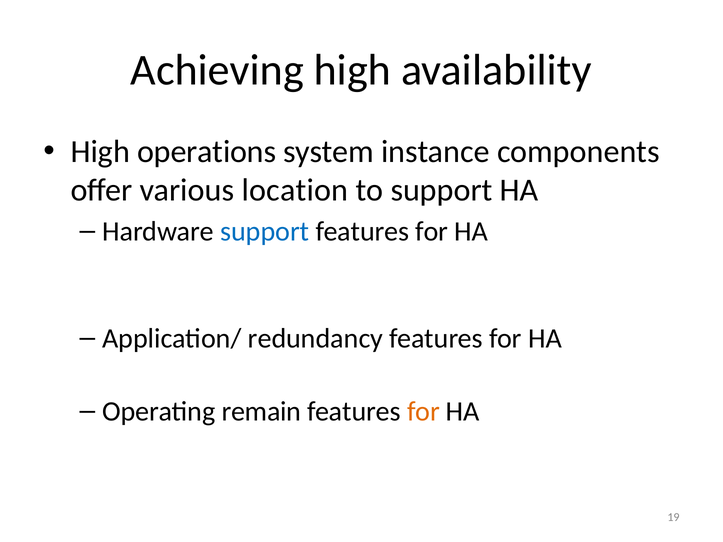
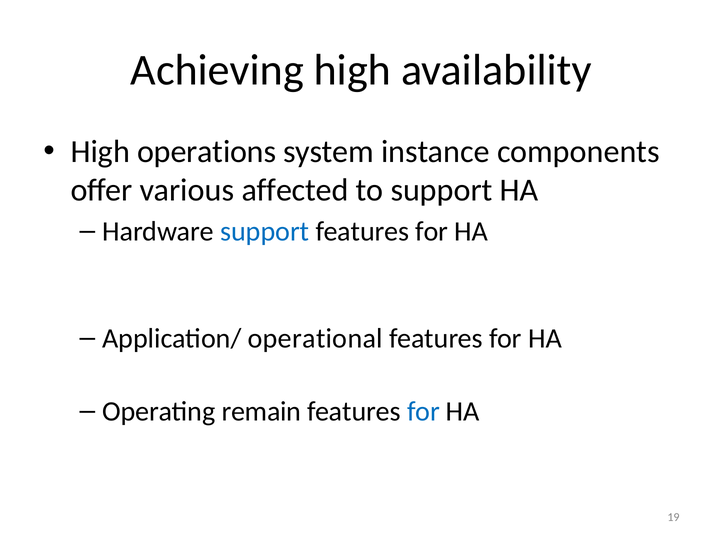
location: location -> affected
redundancy: redundancy -> operational
for at (423, 412) colour: orange -> blue
